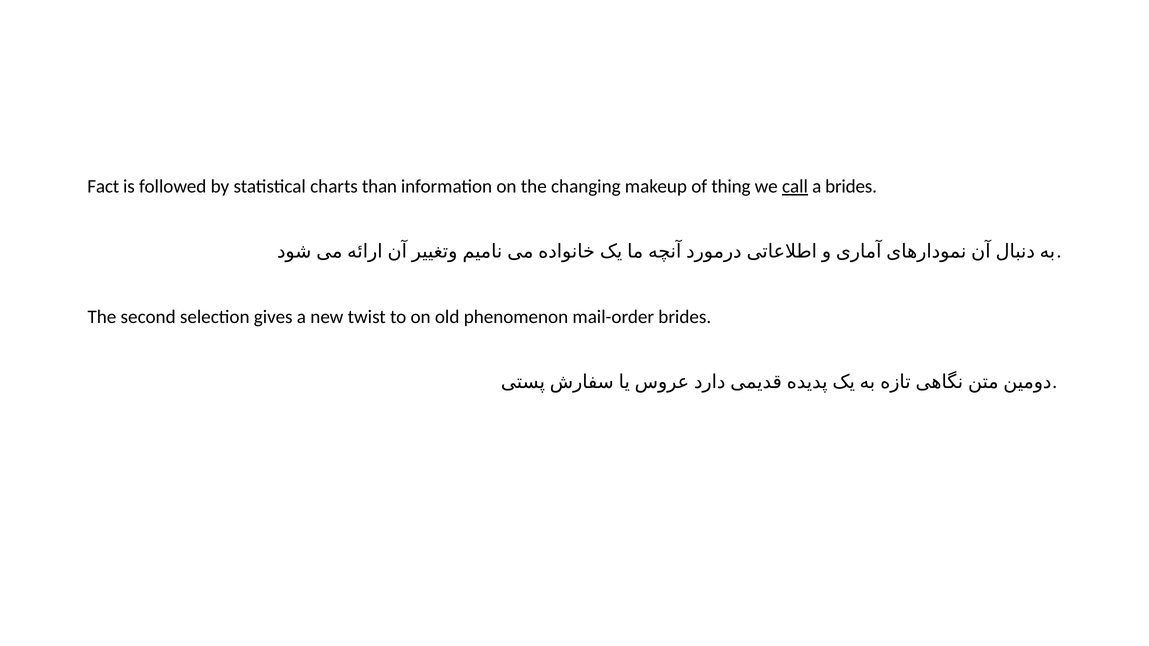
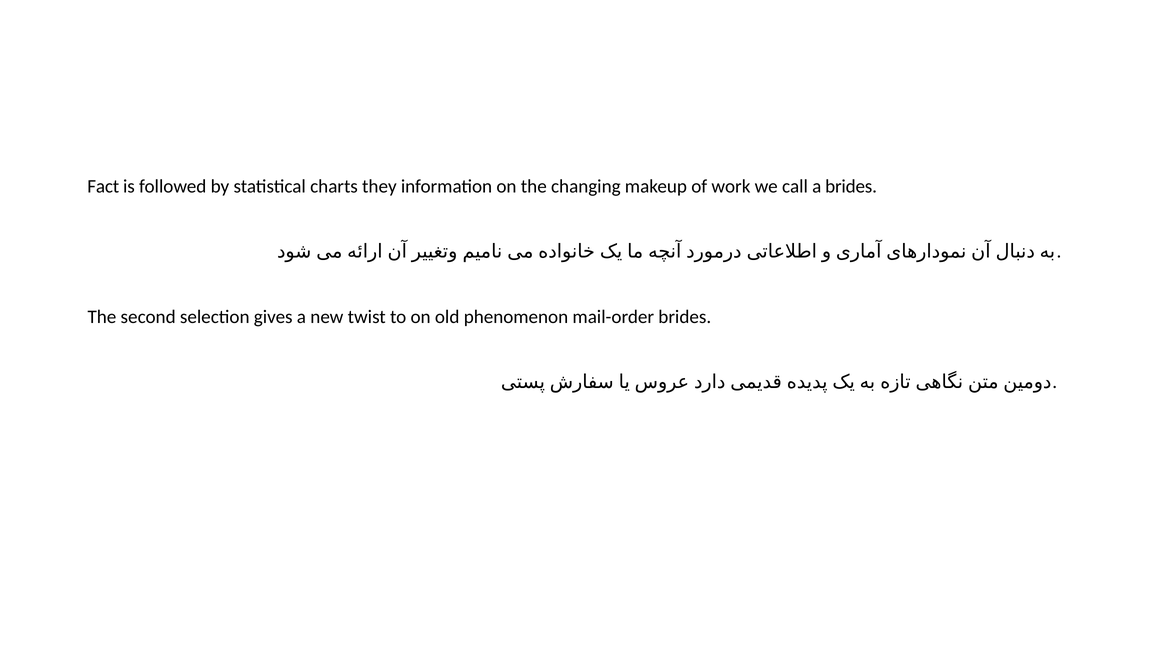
than: than -> they
thing: thing -> work
call underline: present -> none
